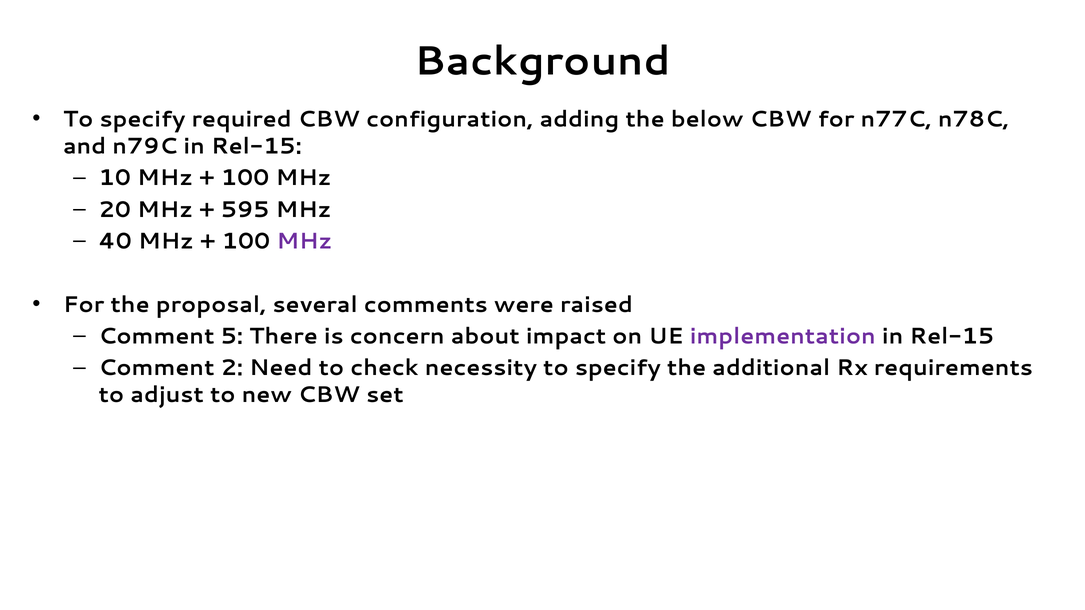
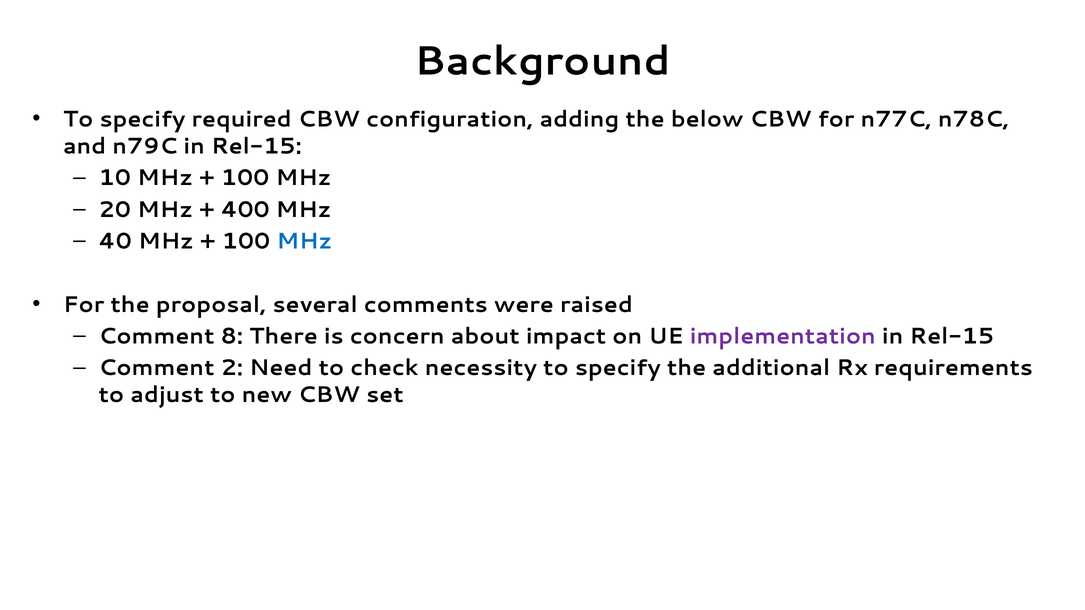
595: 595 -> 400
MHz at (304, 241) colour: purple -> blue
5: 5 -> 8
